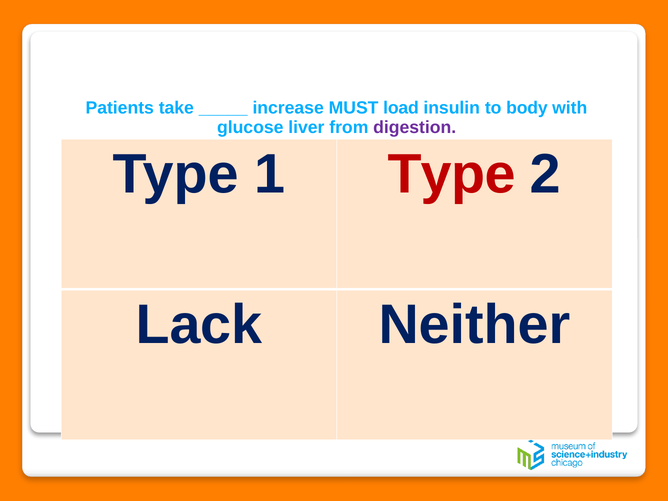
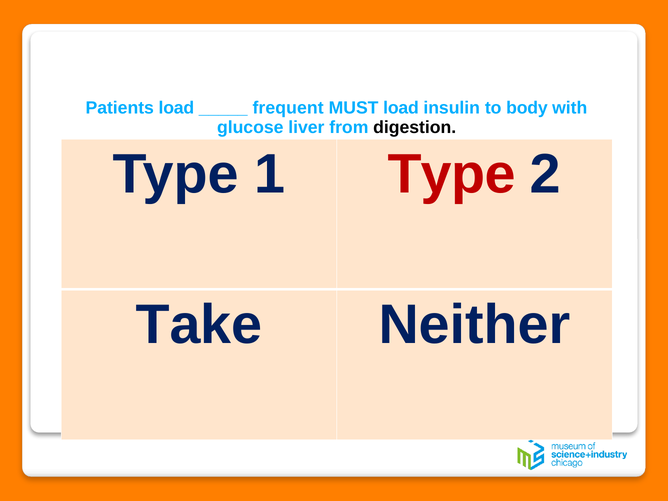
Patients take: take -> load
increase: increase -> frequent
digestion colour: purple -> black
Lack: Lack -> Take
